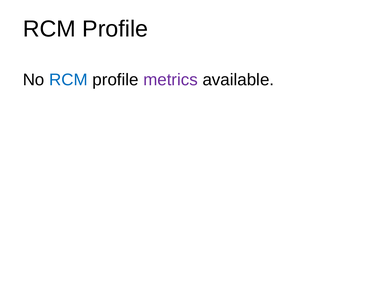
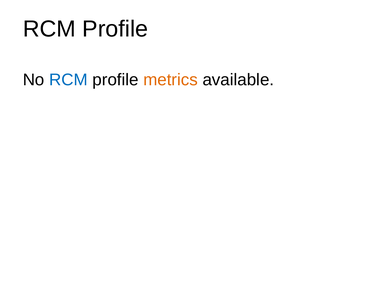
metrics colour: purple -> orange
